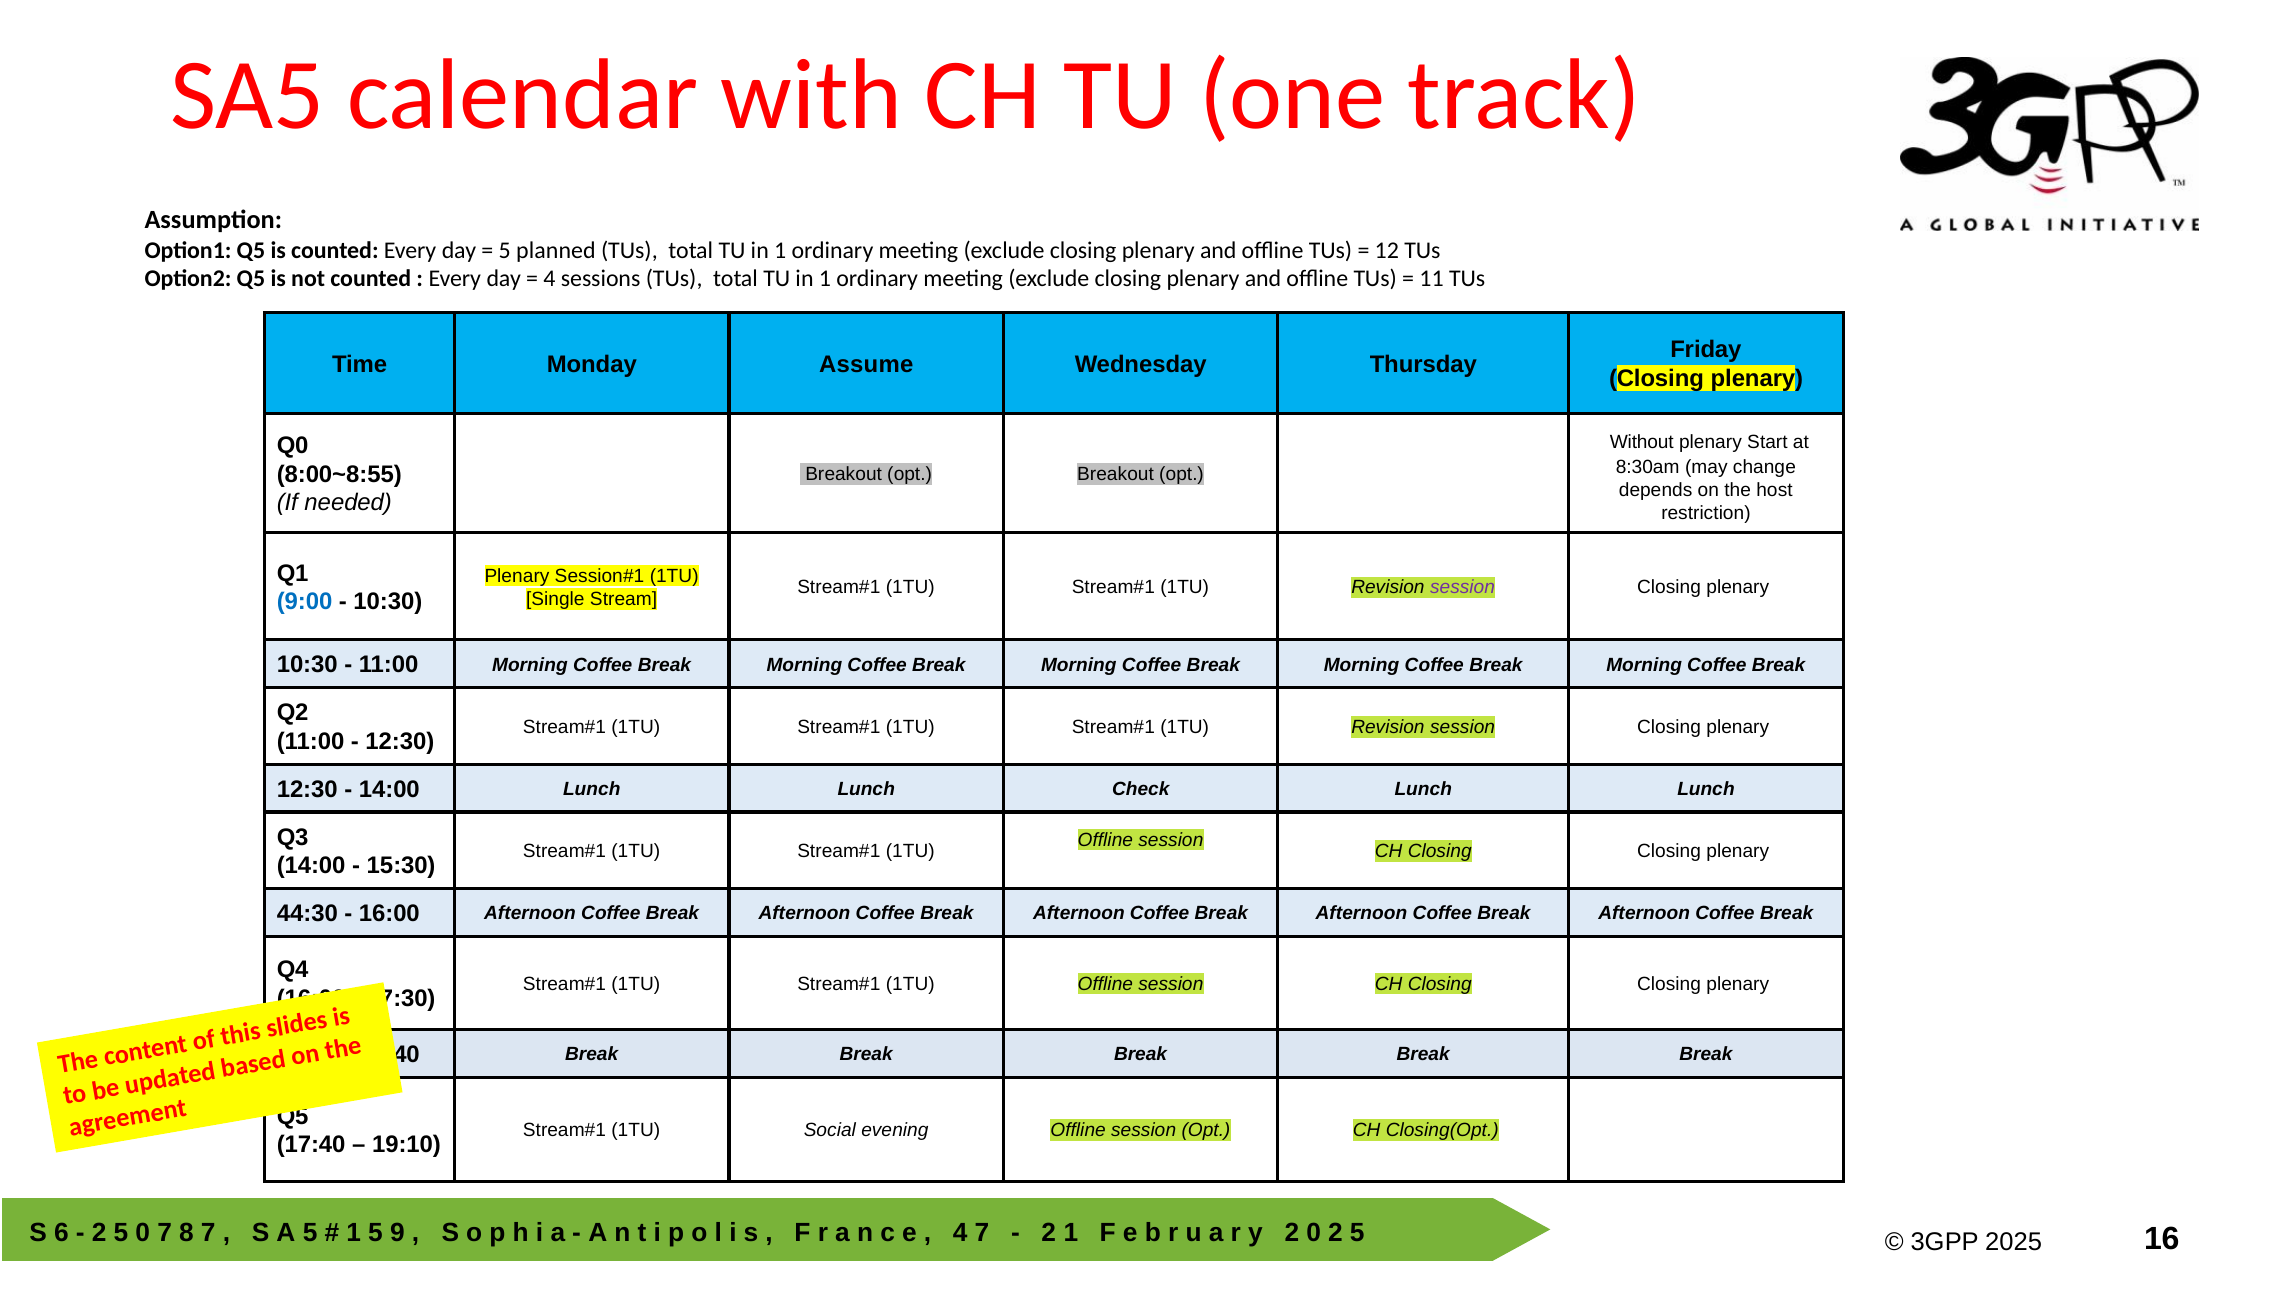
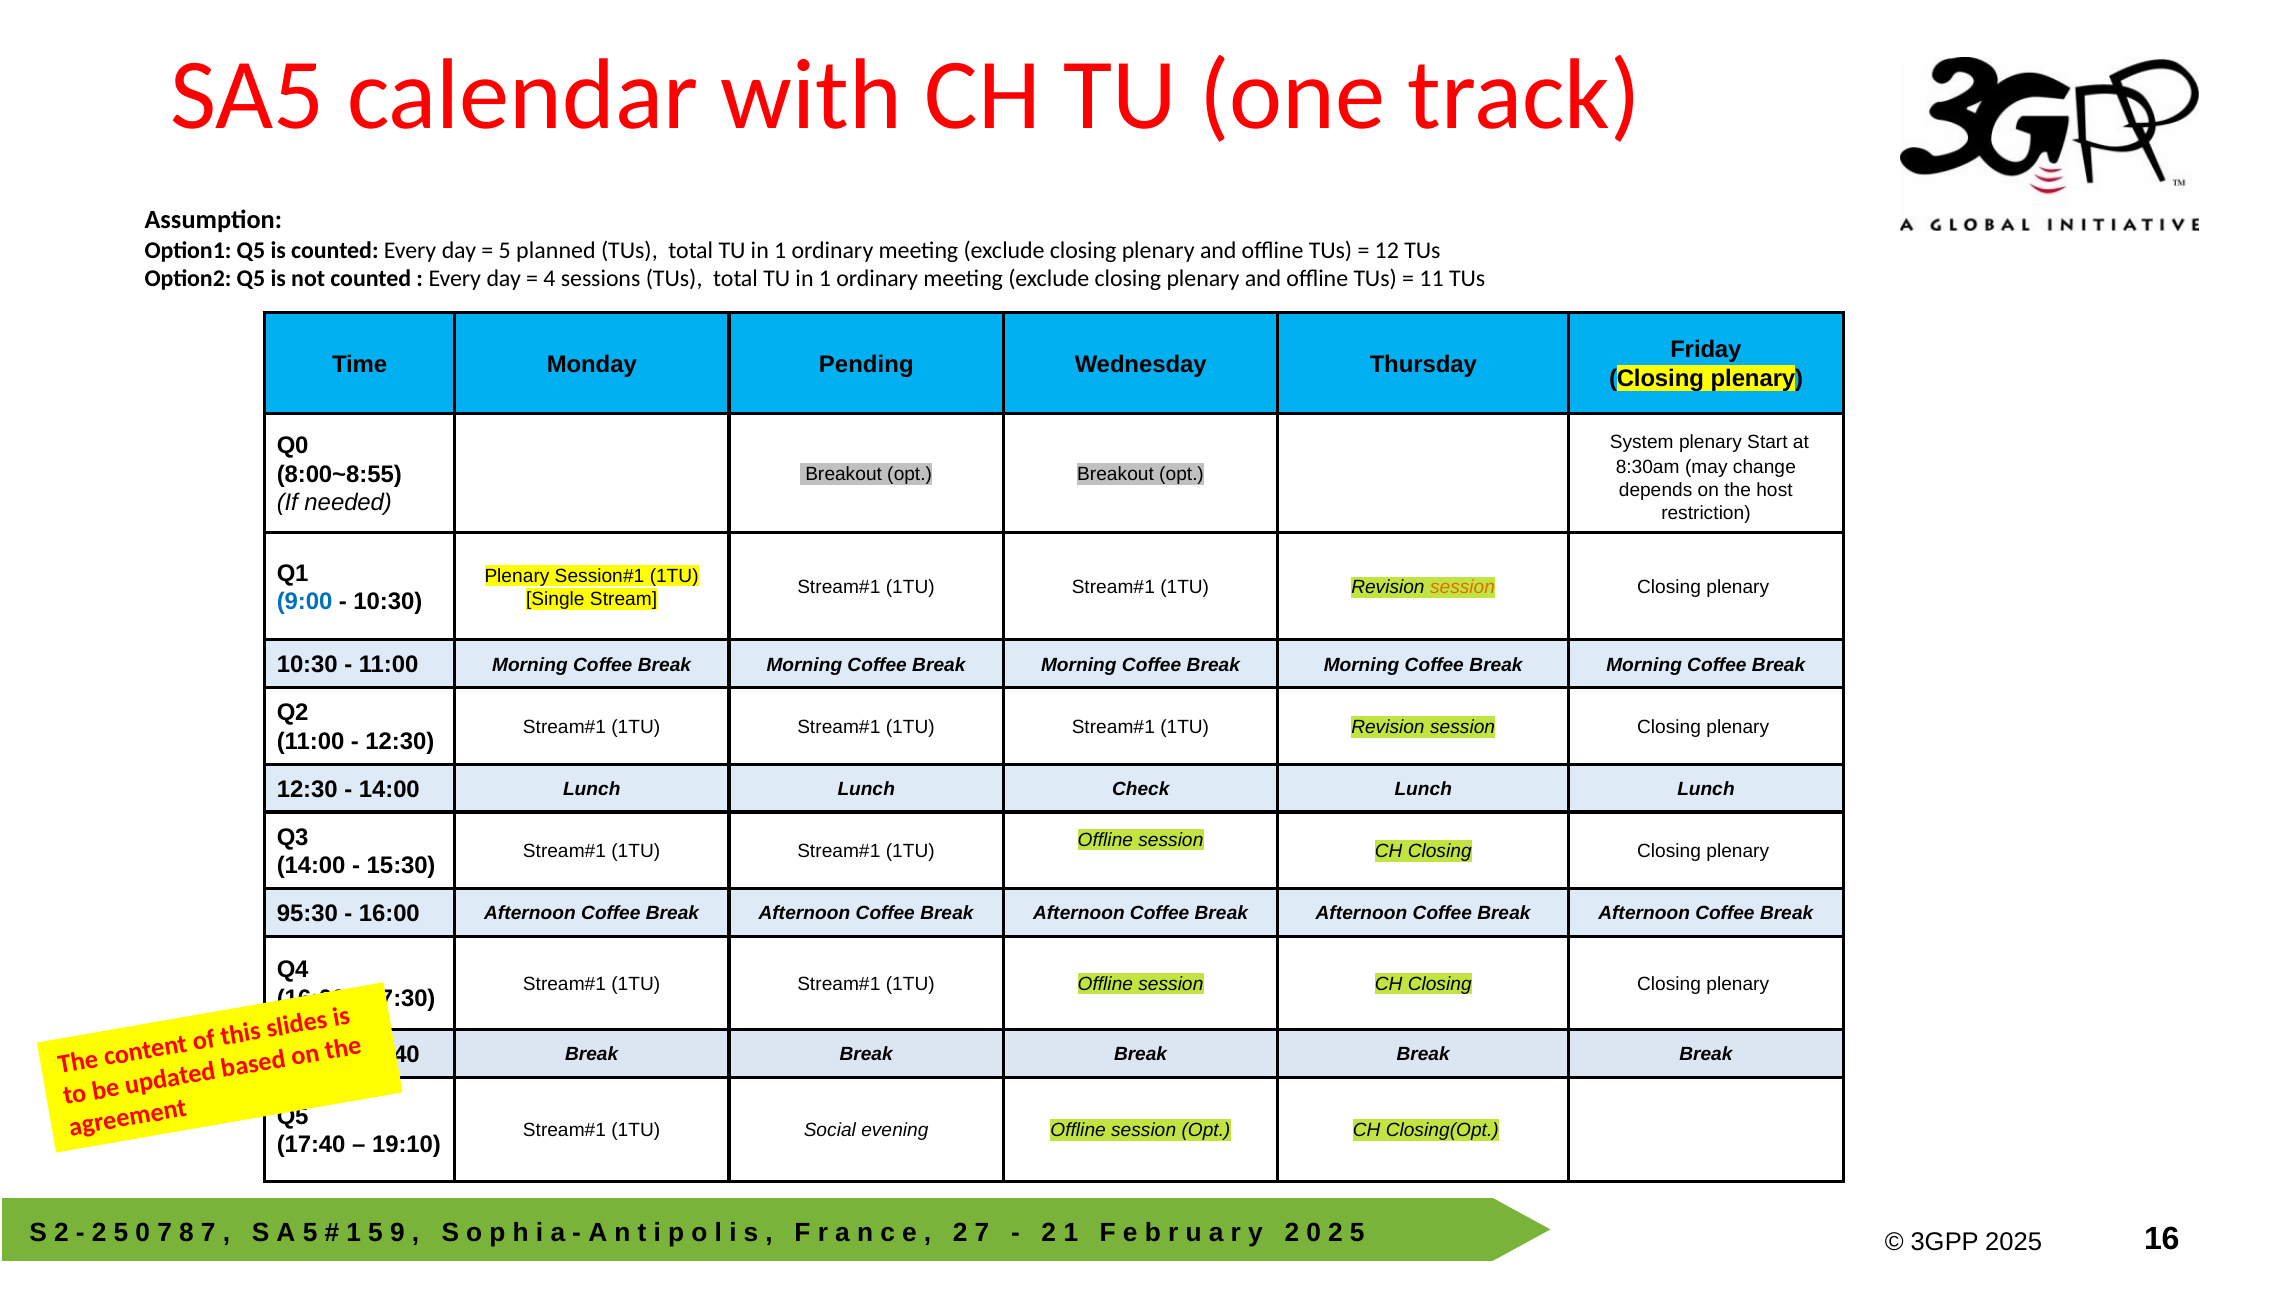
Assume: Assume -> Pending
Without: Without -> System
session at (1463, 588) colour: purple -> orange
44:30: 44:30 -> 95:30
6 at (61, 1233): 6 -> 2
4 at (960, 1233): 4 -> 2
